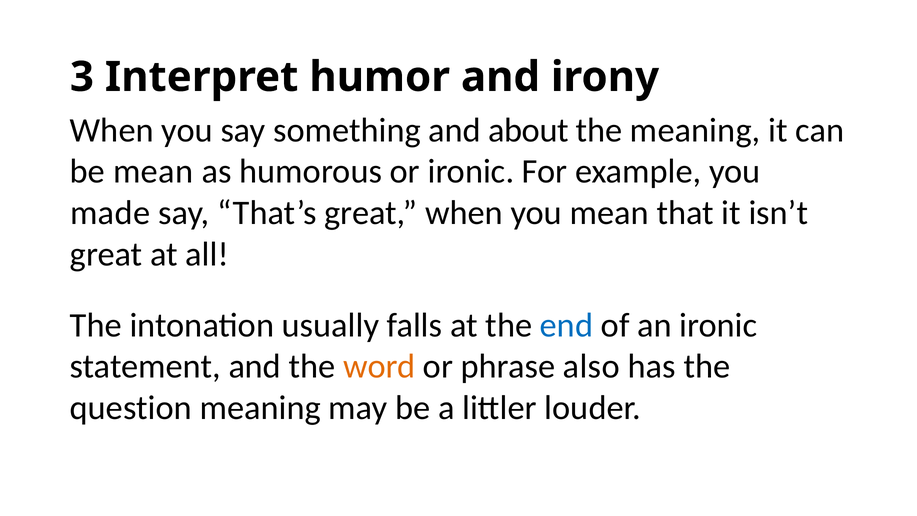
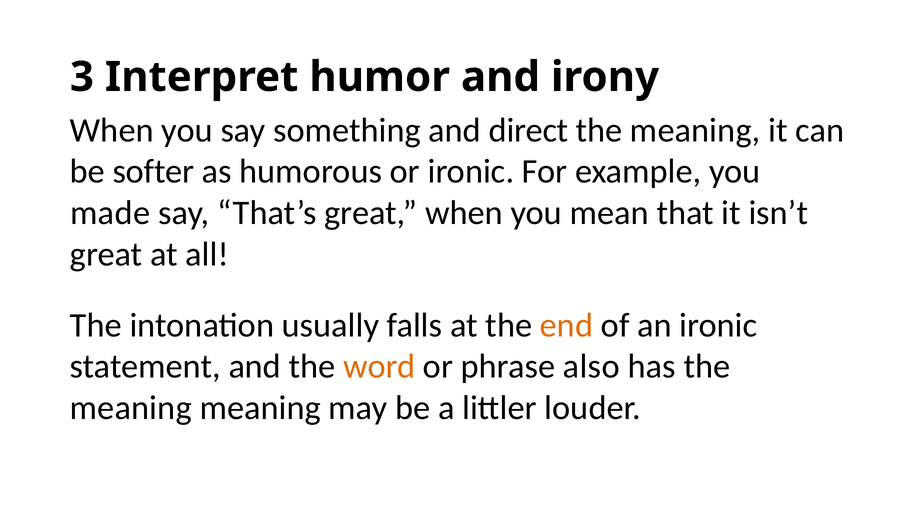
about: about -> direct
be mean: mean -> softer
end colour: blue -> orange
question at (131, 408): question -> meaning
